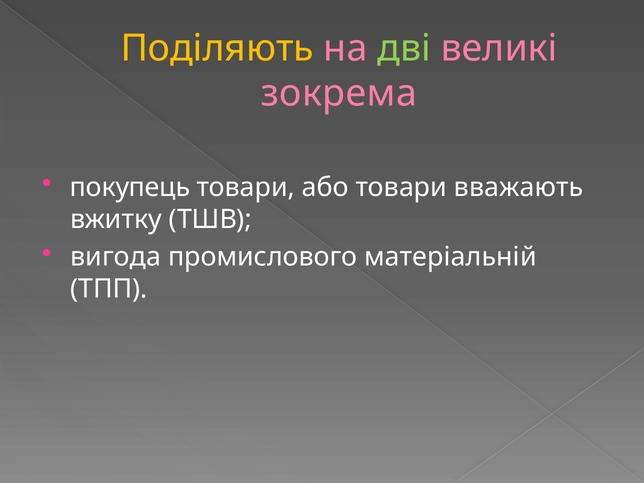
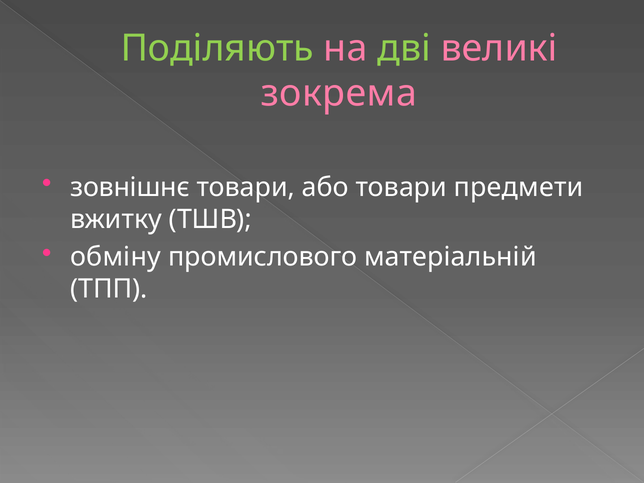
Поділяють colour: yellow -> light green
покупець: покупець -> зовнішнє
вважають: вважають -> предмети
вигода: вигода -> обміну
